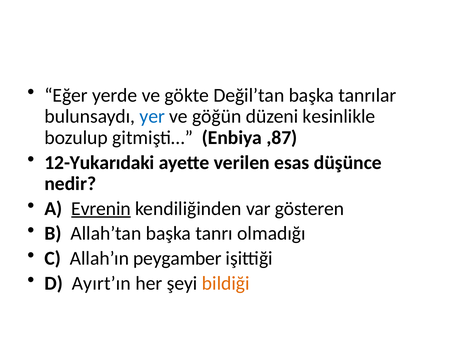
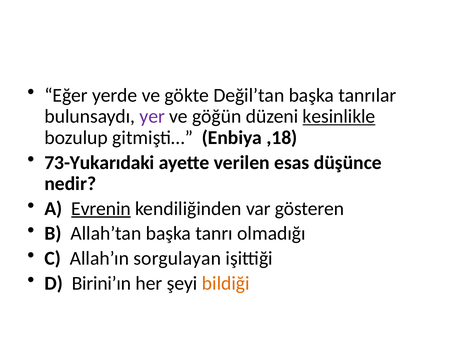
yer colour: blue -> purple
kesinlikle underline: none -> present
,87: ,87 -> ,18
12-Yukarıdaki: 12-Yukarıdaki -> 73-Yukarıdaki
peygamber: peygamber -> sorgulayan
Ayırt’ın: Ayırt’ın -> Birini’ın
